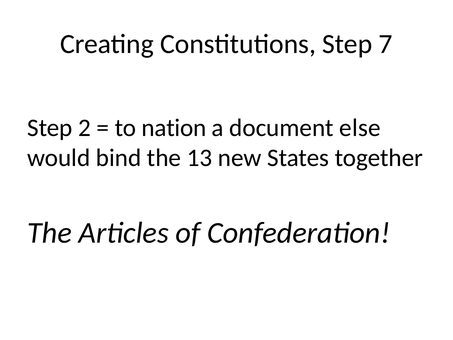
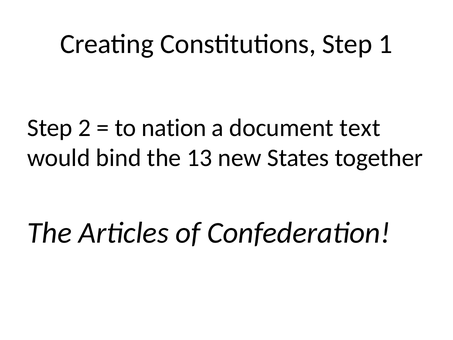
7: 7 -> 1
else: else -> text
